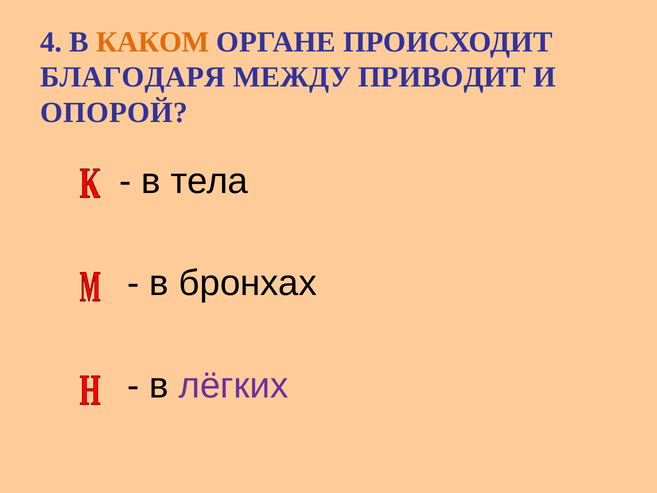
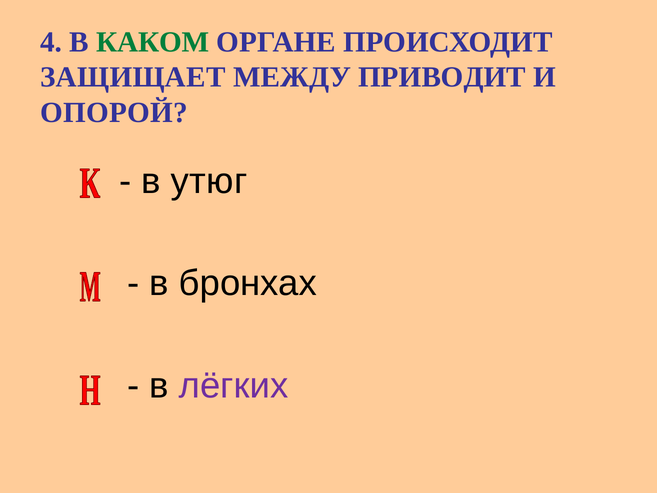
КАКОМ colour: orange -> green
БЛАГОДАРЯ: БЛАГОДАРЯ -> ЗАЩИЩАЕТ
тела: тела -> утюг
